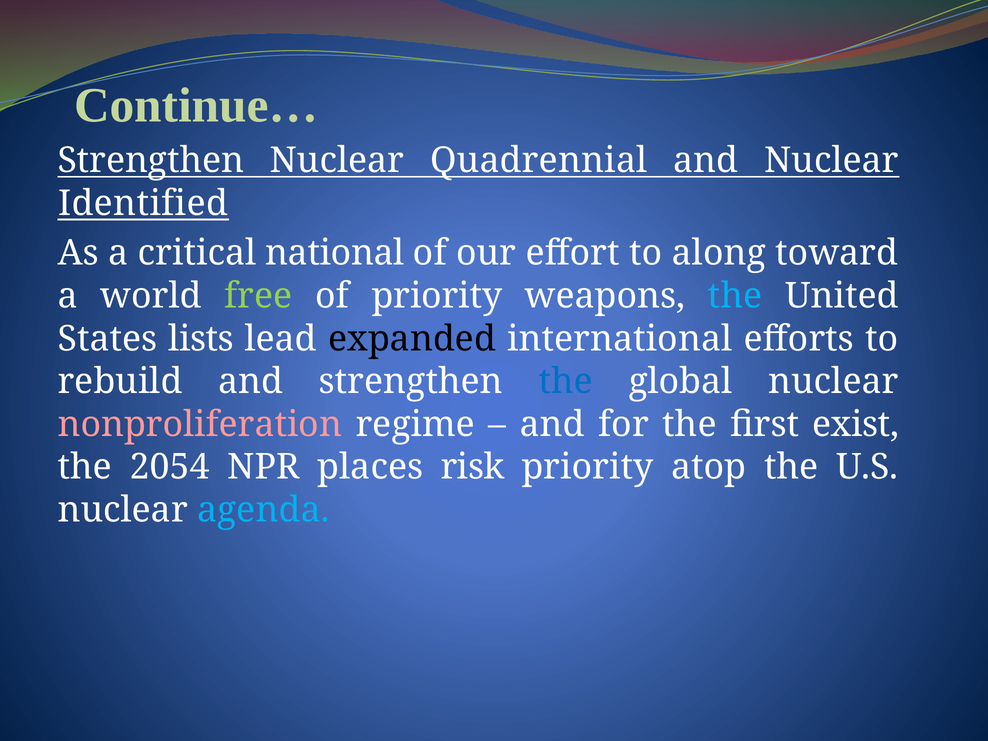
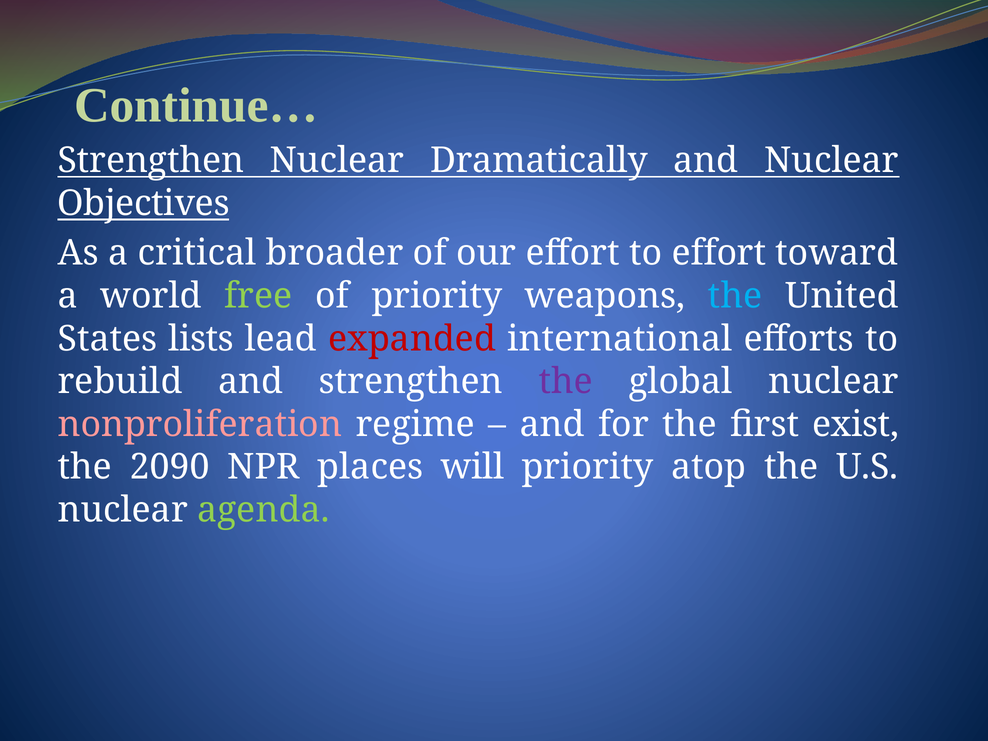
Quadrennial: Quadrennial -> Dramatically
Identified: Identified -> Objectives
national: national -> broader
to along: along -> effort
expanded colour: black -> red
the at (566, 382) colour: blue -> purple
2054: 2054 -> 2090
risk: risk -> will
agenda colour: light blue -> light green
